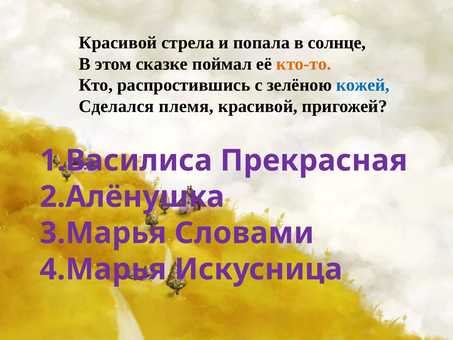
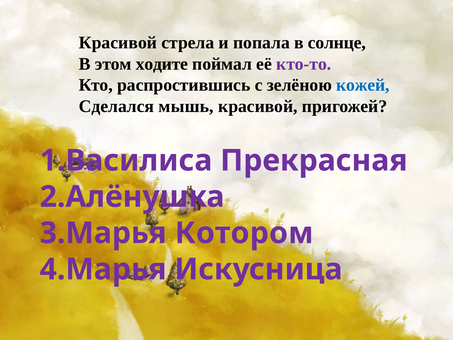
сказке: сказке -> ходите
кто-то colour: orange -> purple
племя: племя -> мышь
Словами: Словами -> Котором
